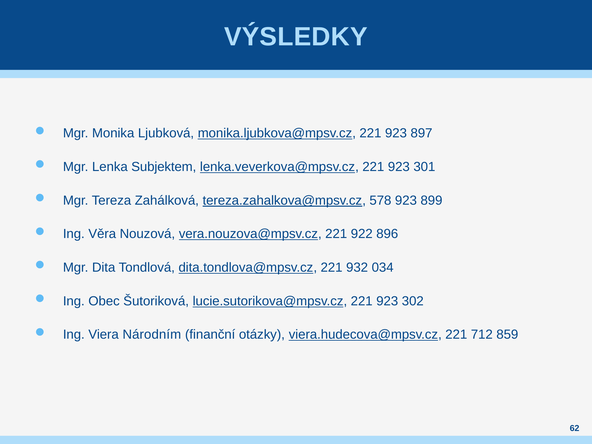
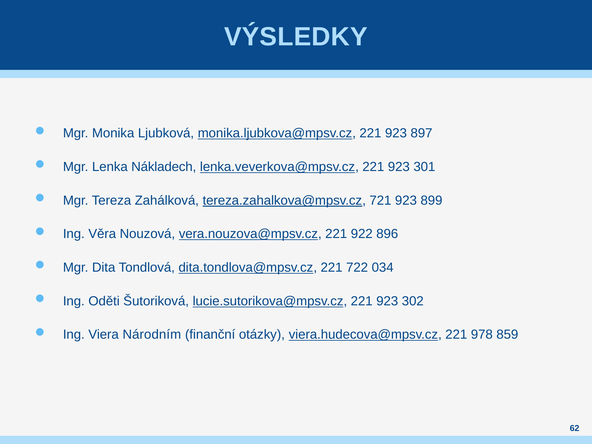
Subjektem: Subjektem -> Nákladech
578: 578 -> 721
932: 932 -> 722
Obec: Obec -> Oděti
712: 712 -> 978
